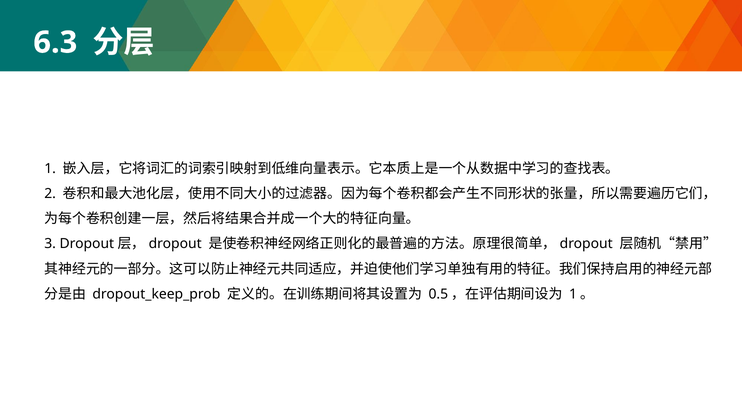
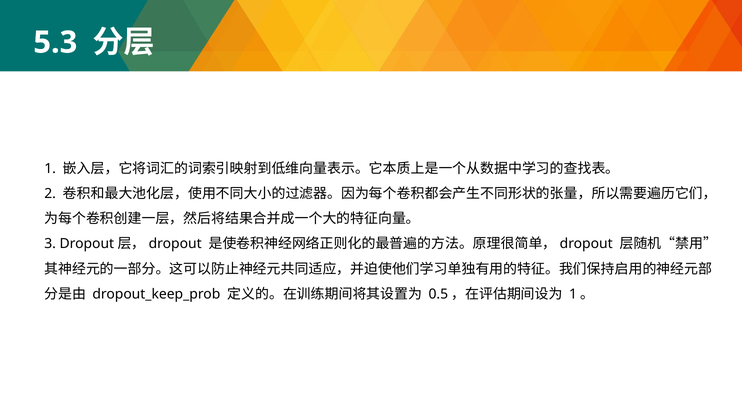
6.3: 6.3 -> 5.3
